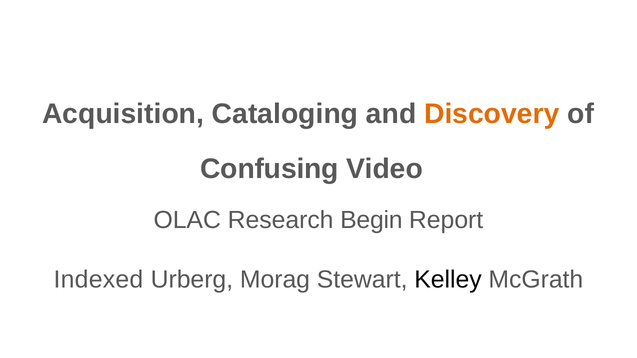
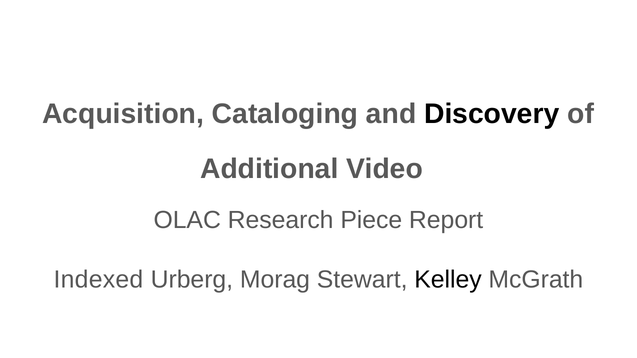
Discovery colour: orange -> black
Confusing: Confusing -> Additional
Begin: Begin -> Piece
